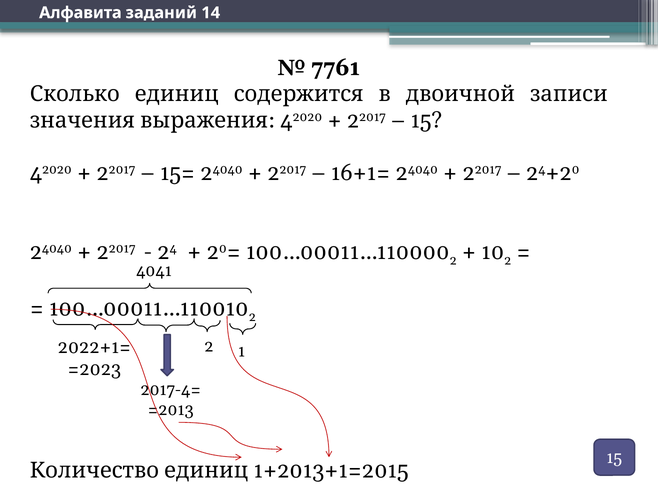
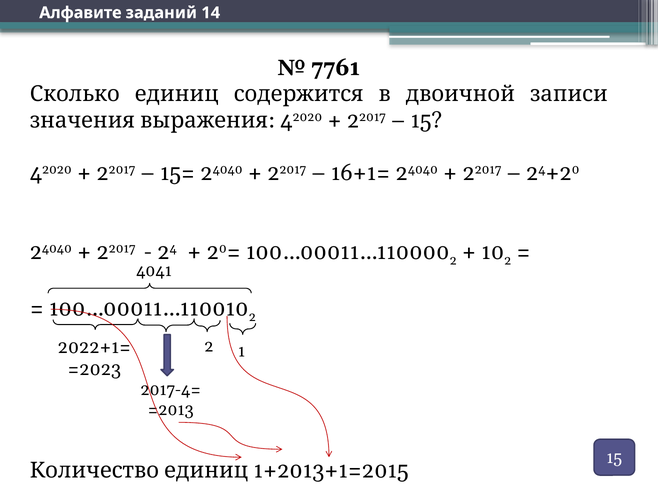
Алфавита: Алфавита -> Алфавите
